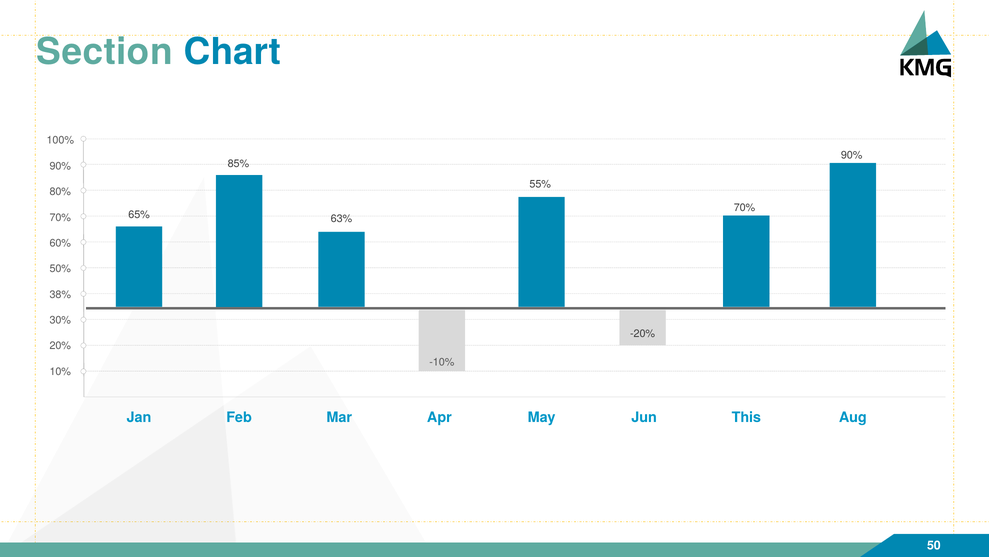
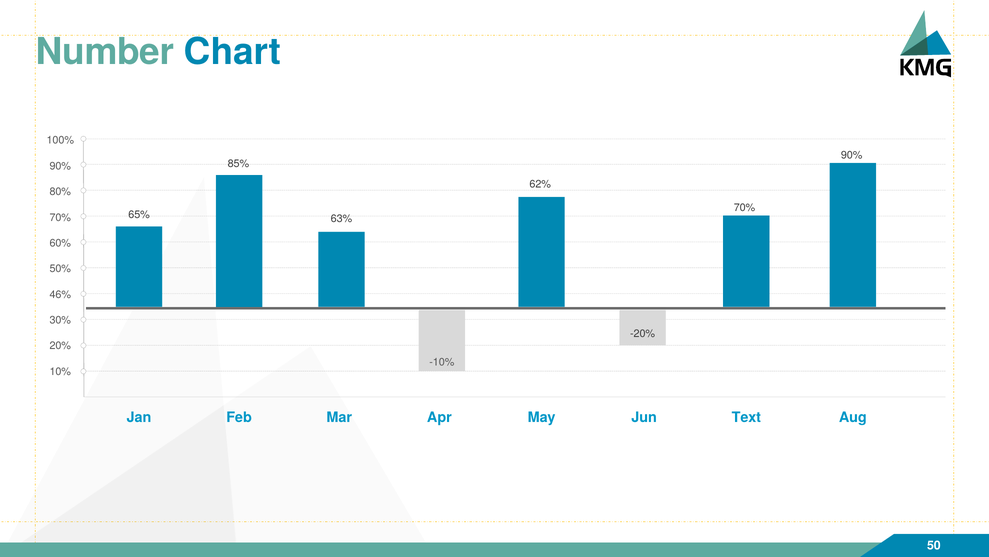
Section: Section -> Number
55%: 55% -> 62%
38%: 38% -> 46%
This: This -> Text
